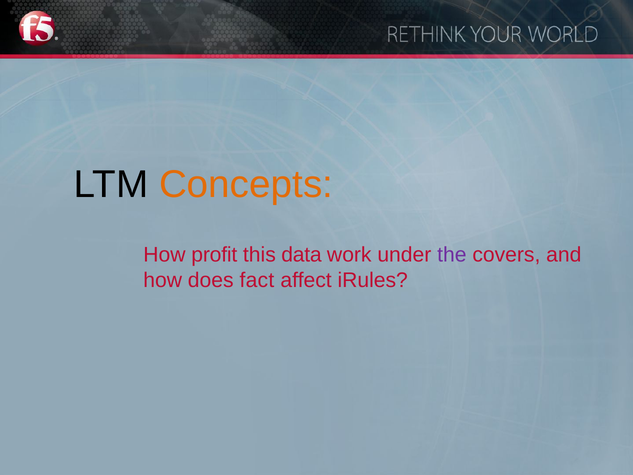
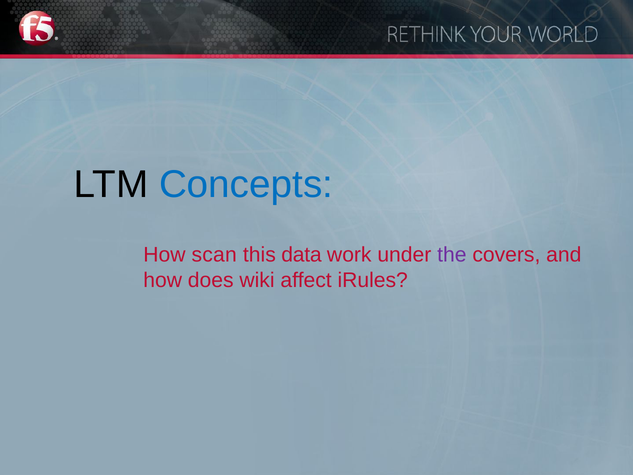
Concepts colour: orange -> blue
profit: profit -> scan
fact: fact -> wiki
